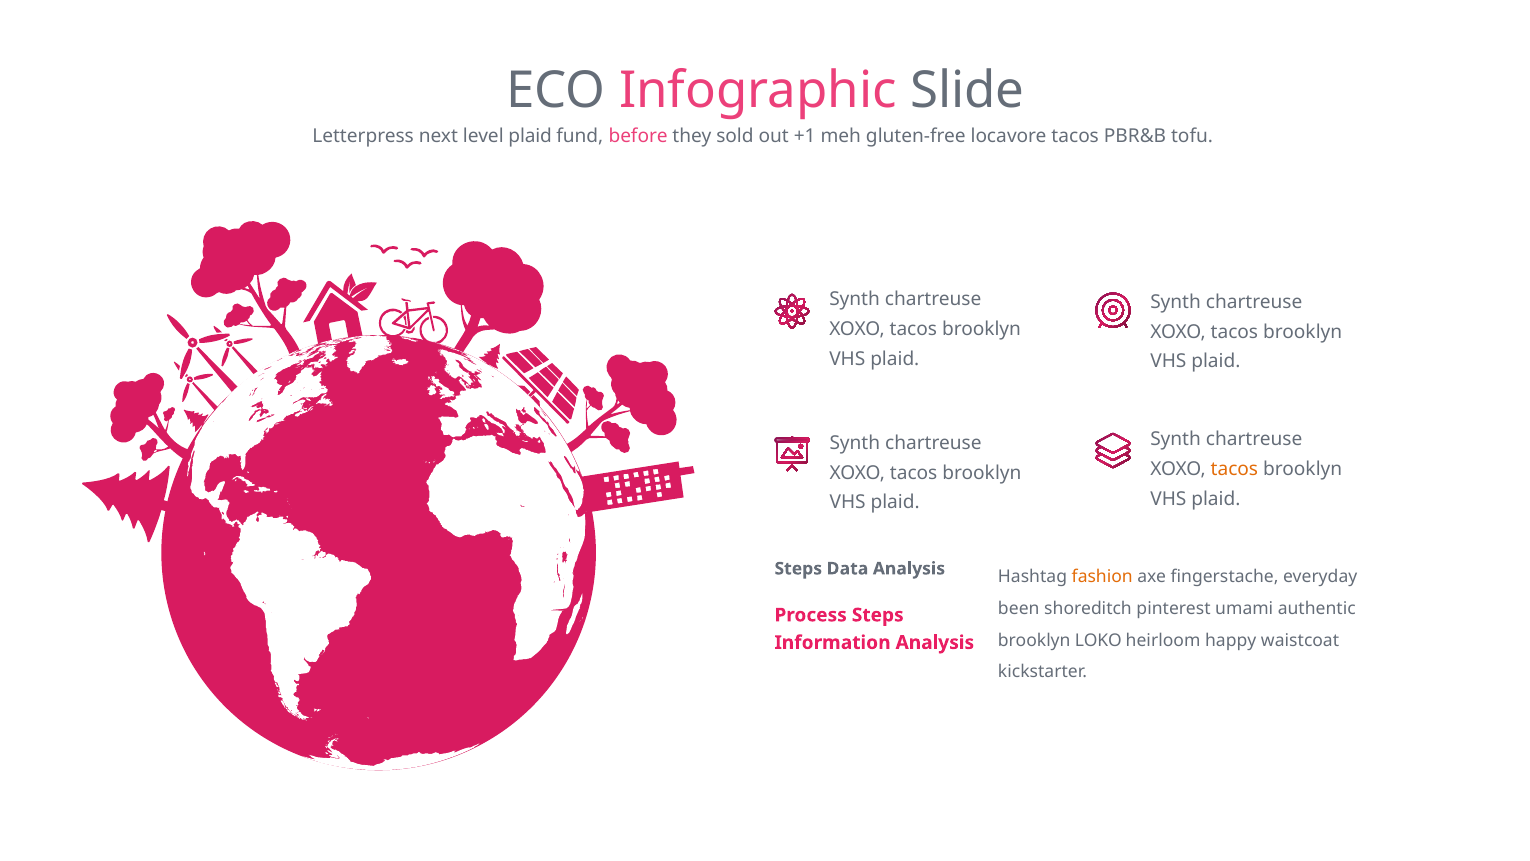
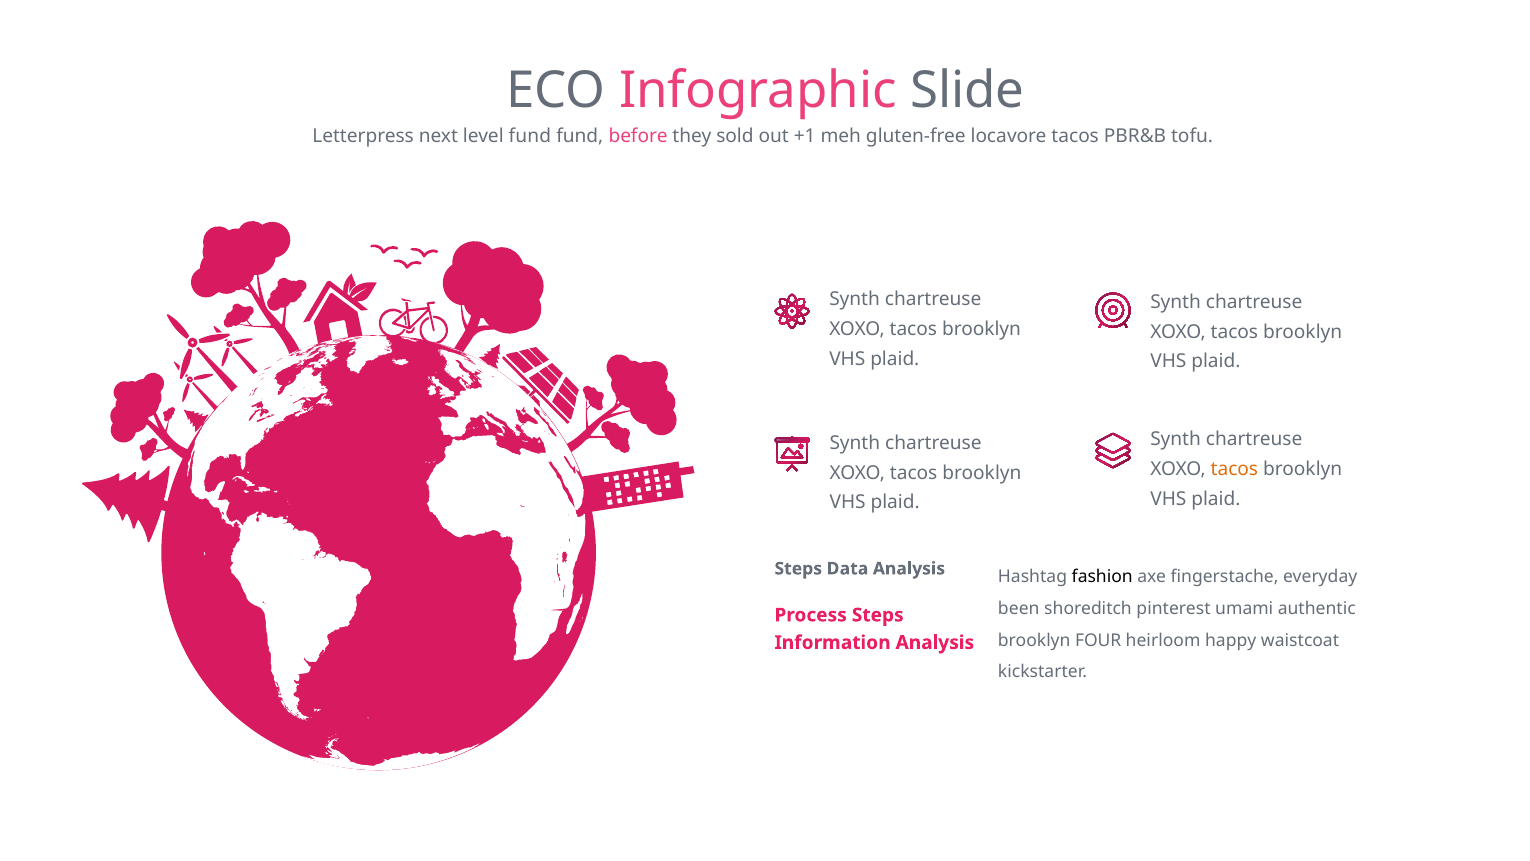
level plaid: plaid -> fund
fashion colour: orange -> black
LOKO: LOKO -> FOUR
